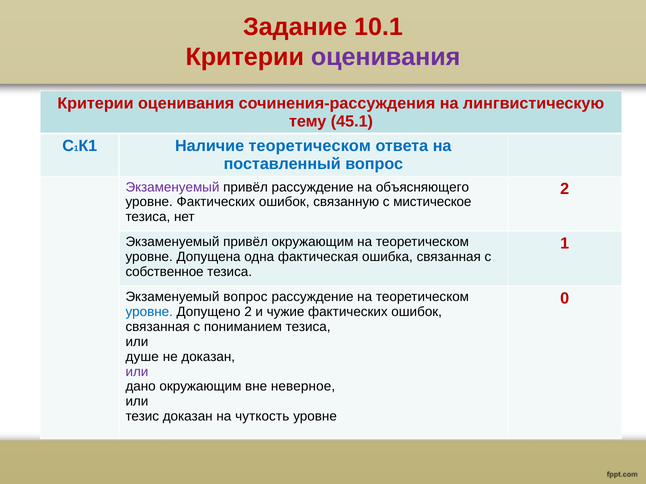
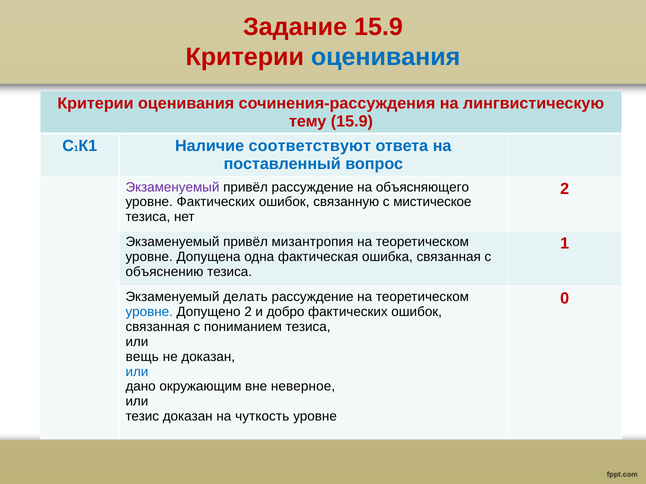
Задание 10.1: 10.1 -> 15.9
оценивания at (386, 57) colour: purple -> blue
тему 45.1: 45.1 -> 15.9
Наличие теоретическом: теоретическом -> соответствуют
привёл окружающим: окружающим -> мизантропия
собственное: собственное -> объяснению
Экзаменуемый вопрос: вопрос -> делать
чужие: чужие -> добро
душе: душе -> вещь
или at (137, 372) colour: purple -> blue
